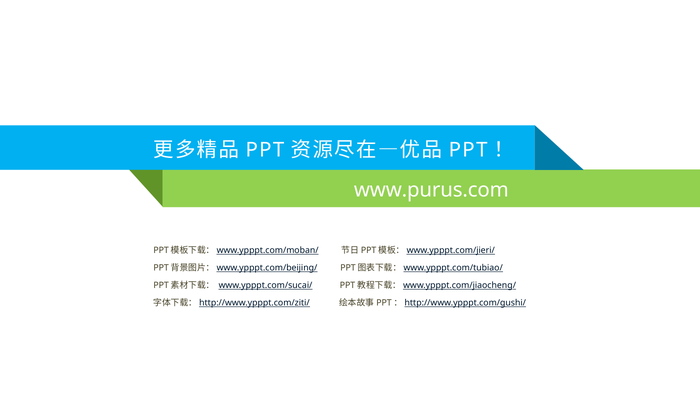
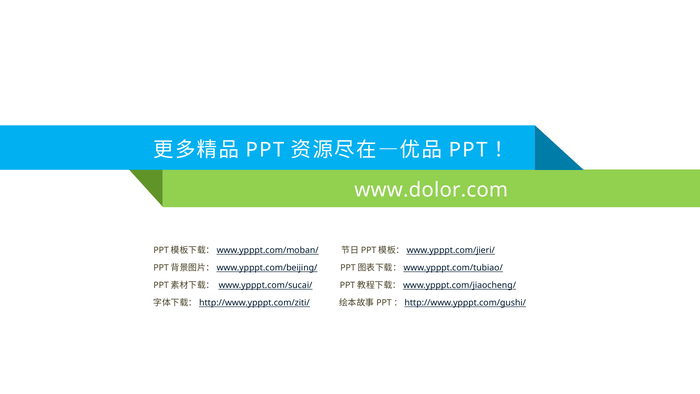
www.purus.com: www.purus.com -> www.dolor.com
